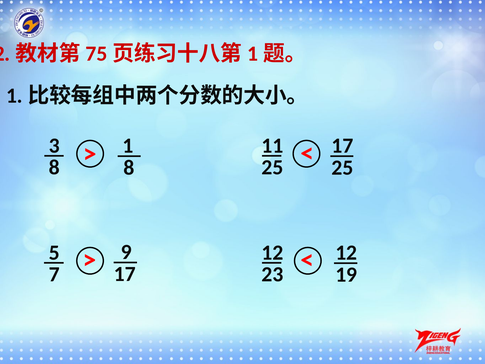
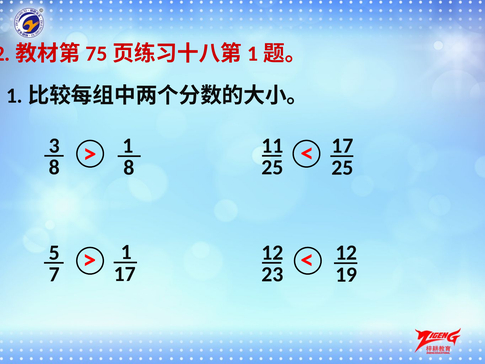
9 at (126, 252): 9 -> 1
